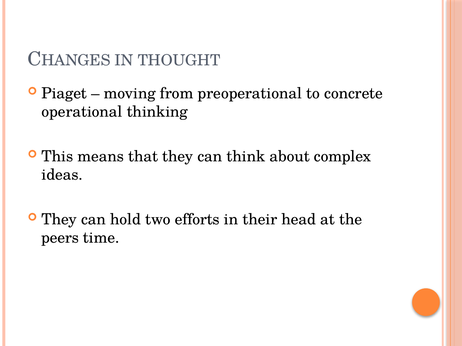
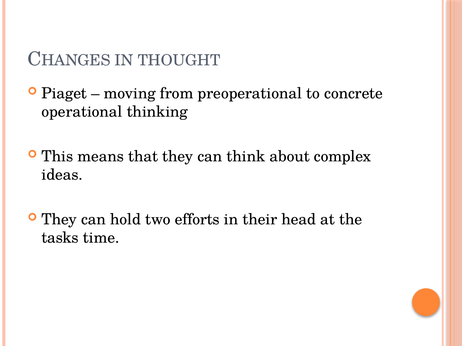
peers: peers -> tasks
